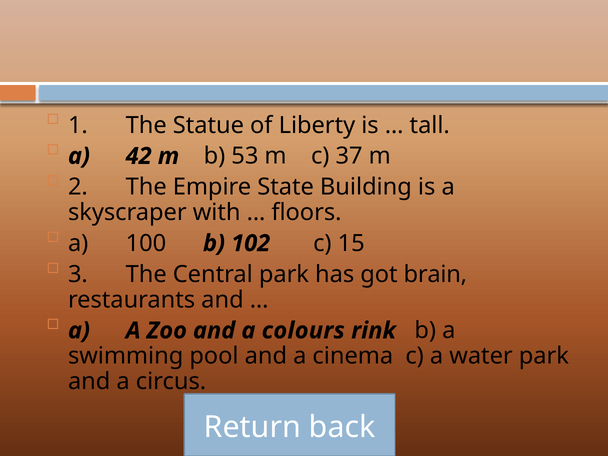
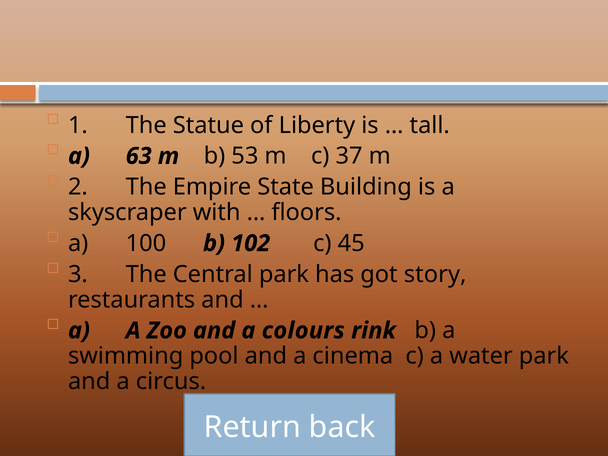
42: 42 -> 63
15: 15 -> 45
brain: brain -> story
